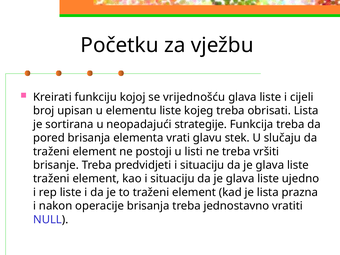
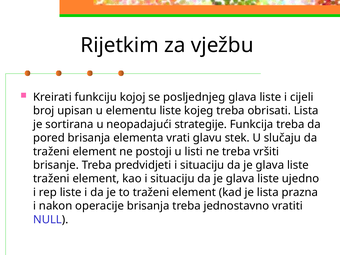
Početku: Početku -> Rijetkim
vrijednošću: vrijednošću -> posljednjeg
